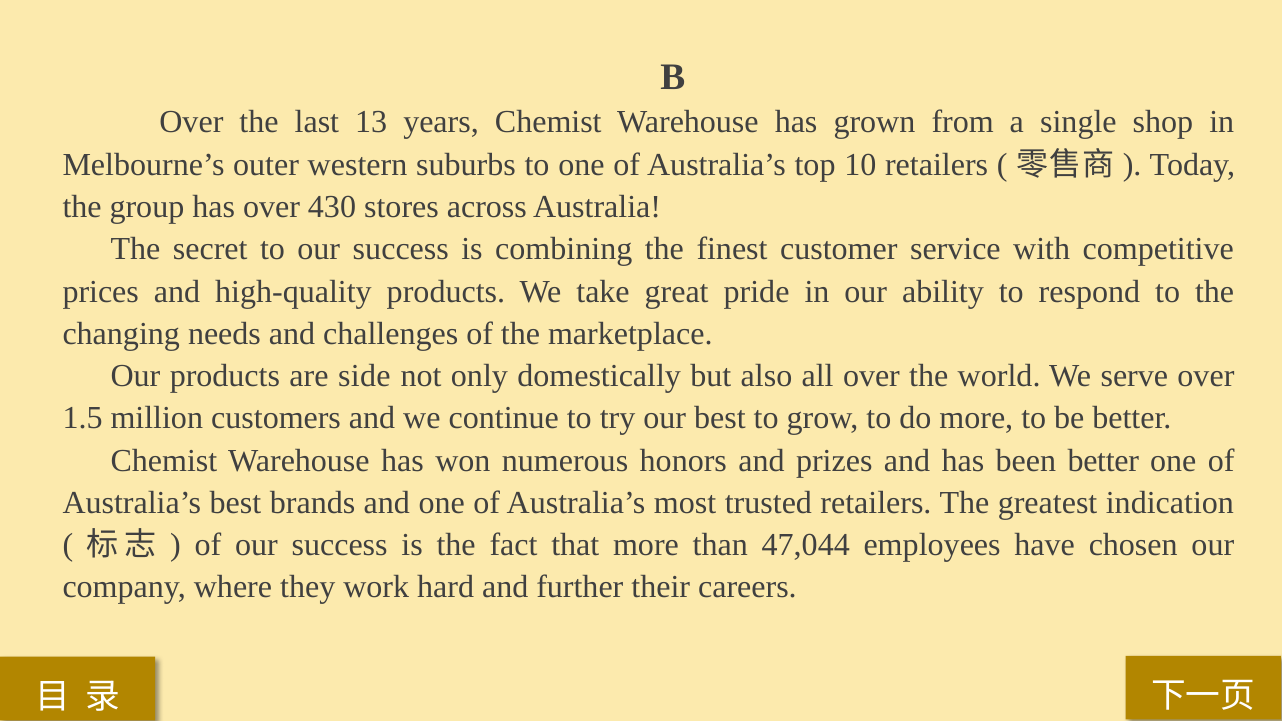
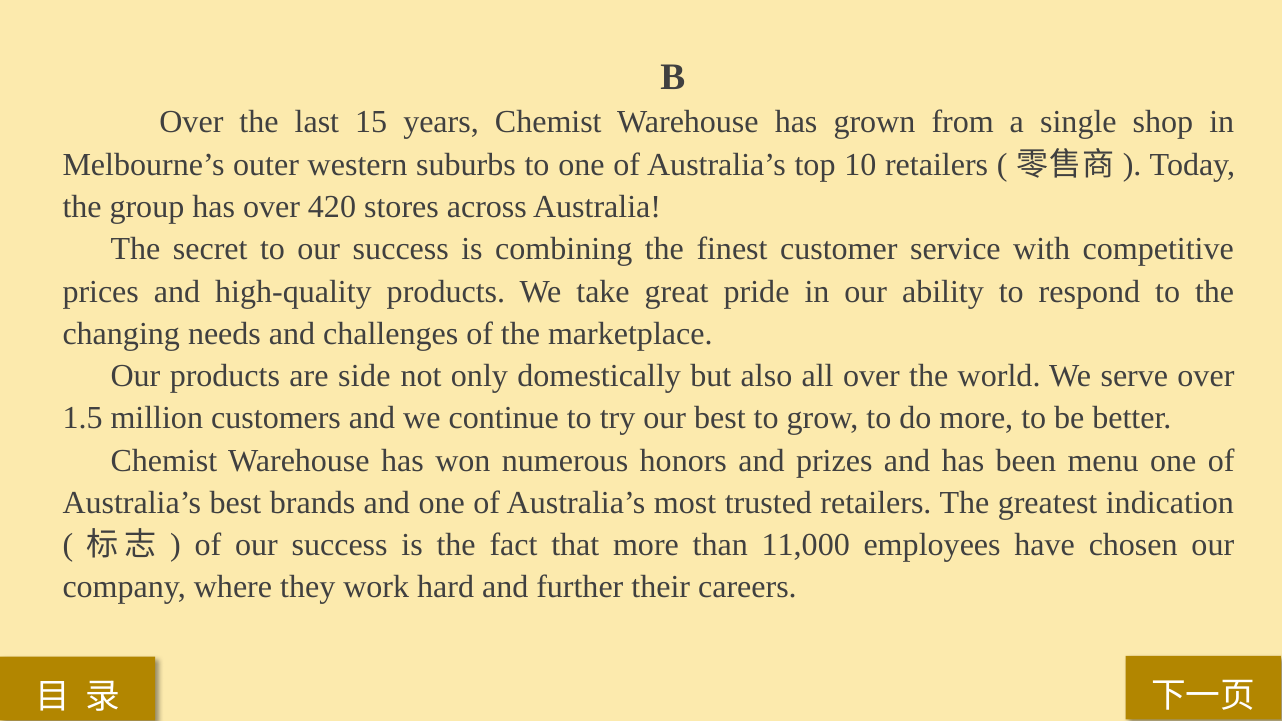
13: 13 -> 15
430: 430 -> 420
been better: better -> menu
47,044: 47,044 -> 11,000
